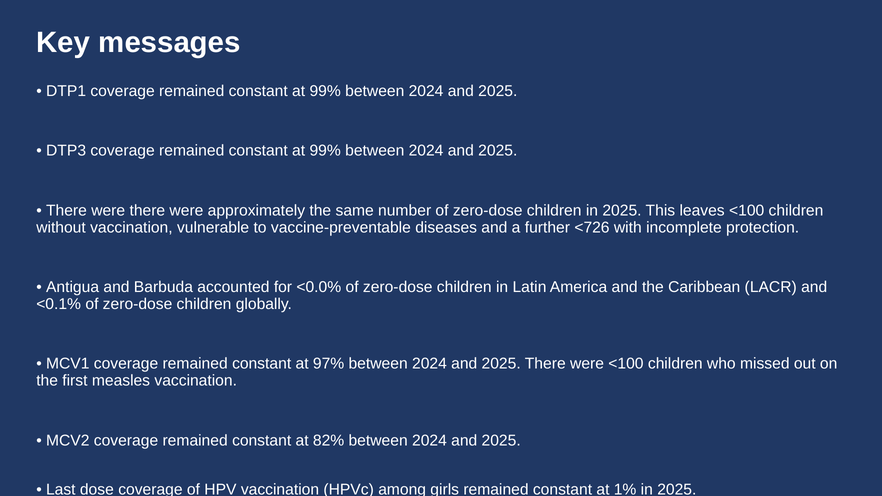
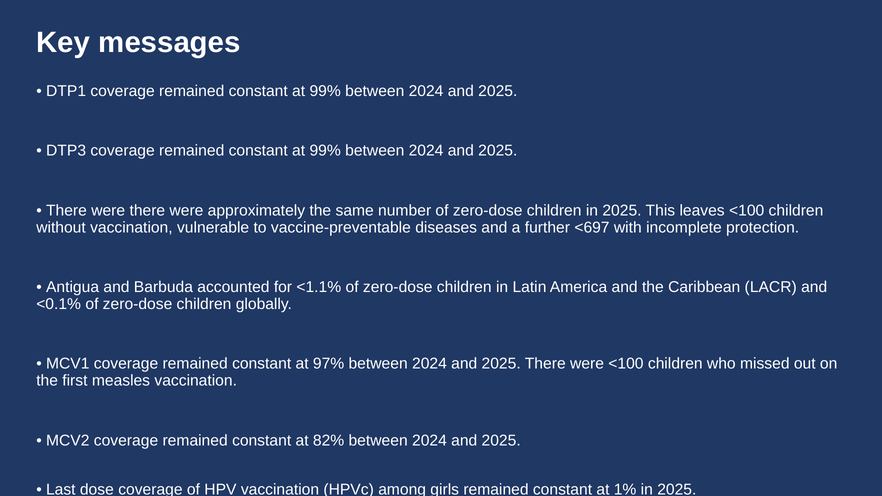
<726: <726 -> <697
<0.0%: <0.0% -> <1.1%
